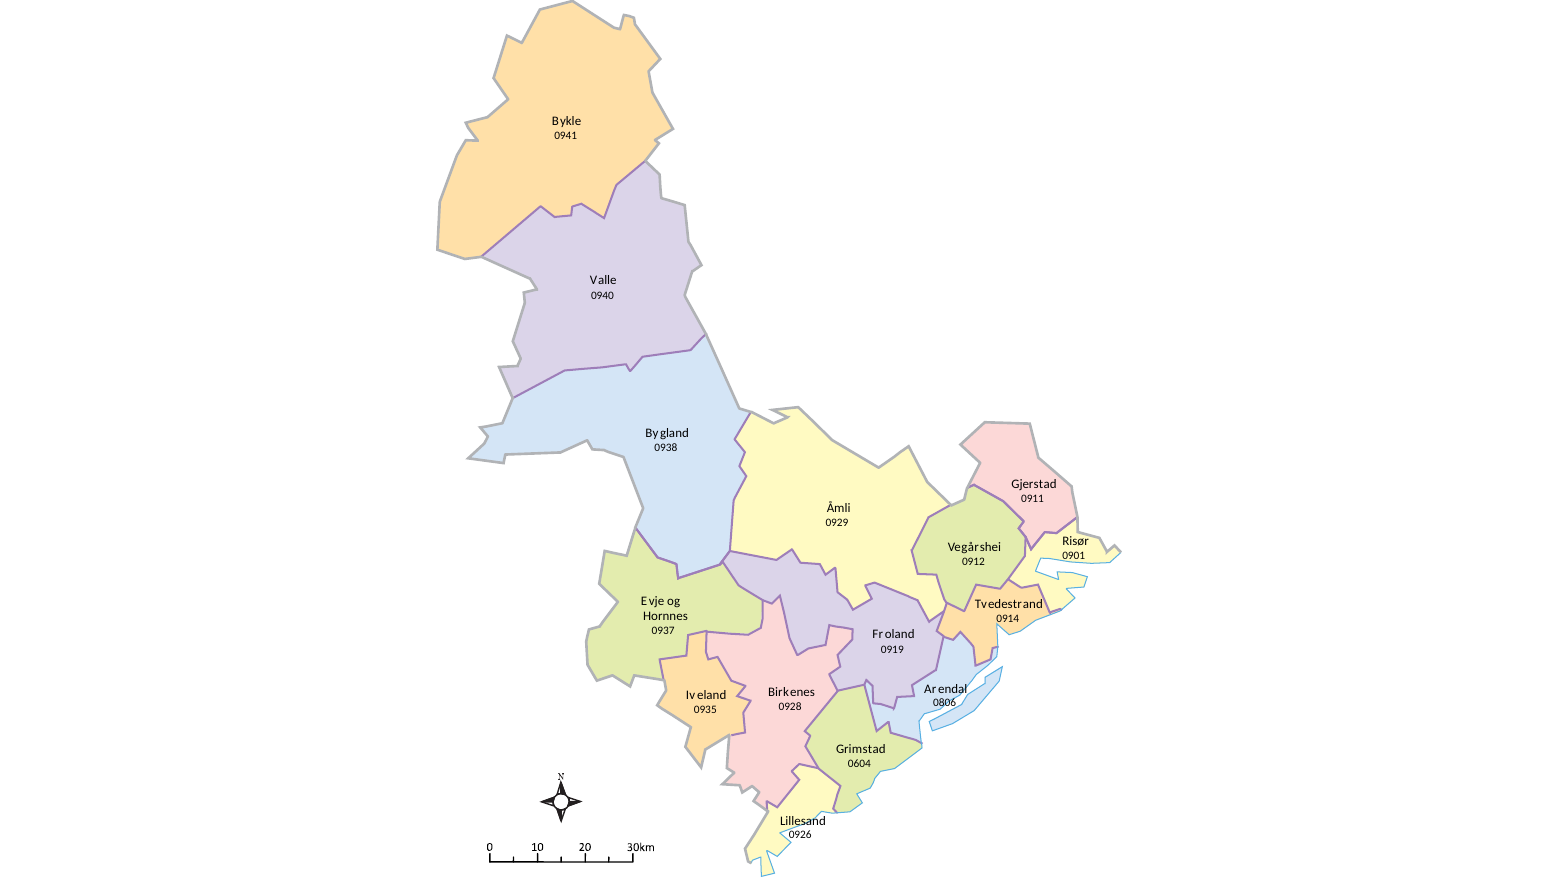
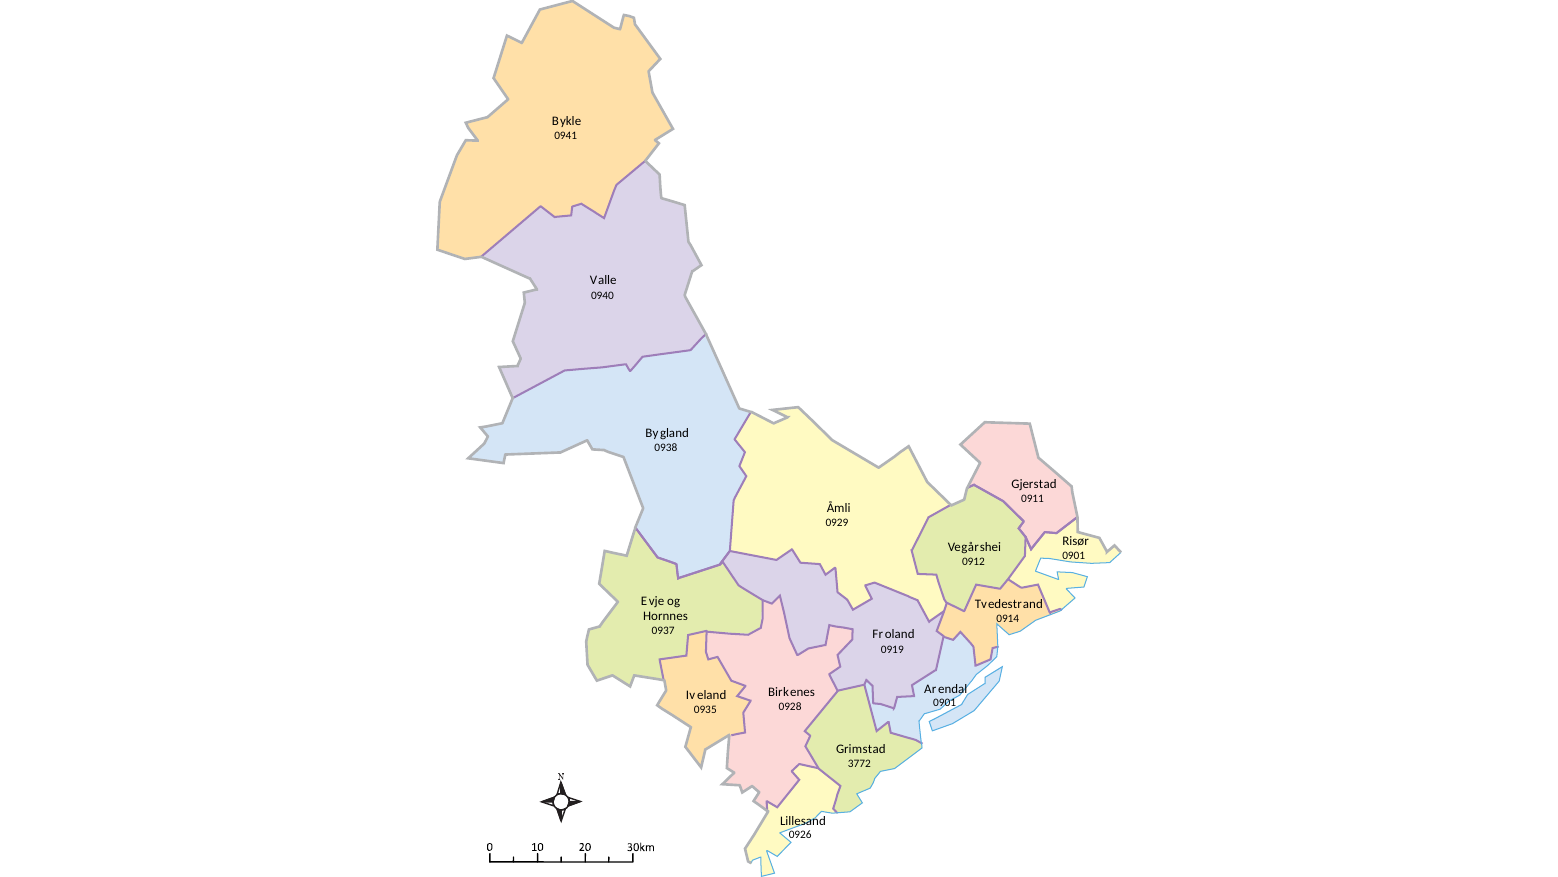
0928 0806: 0806 -> 0901
0604: 0604 -> 3772
